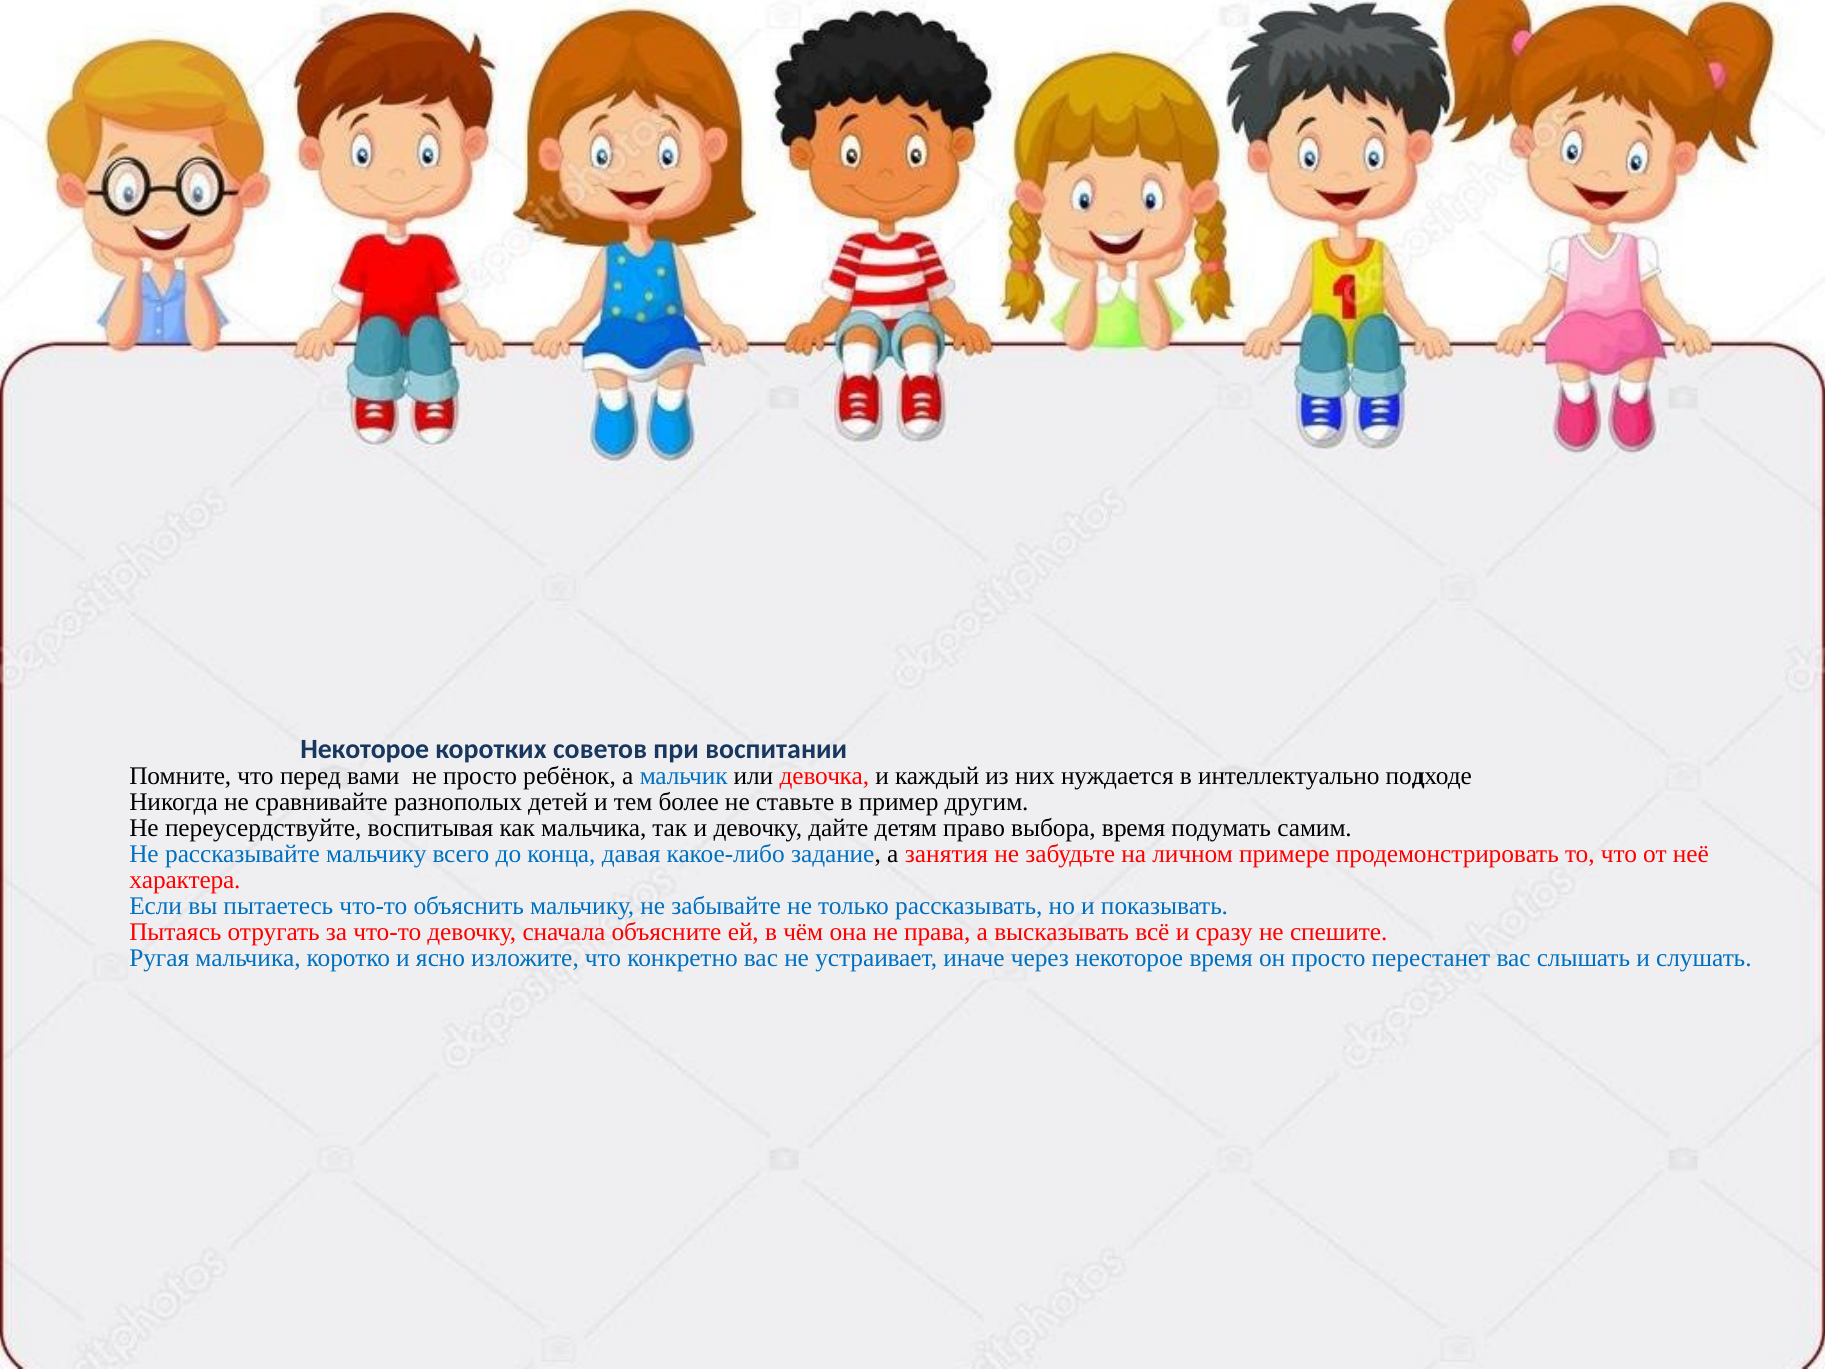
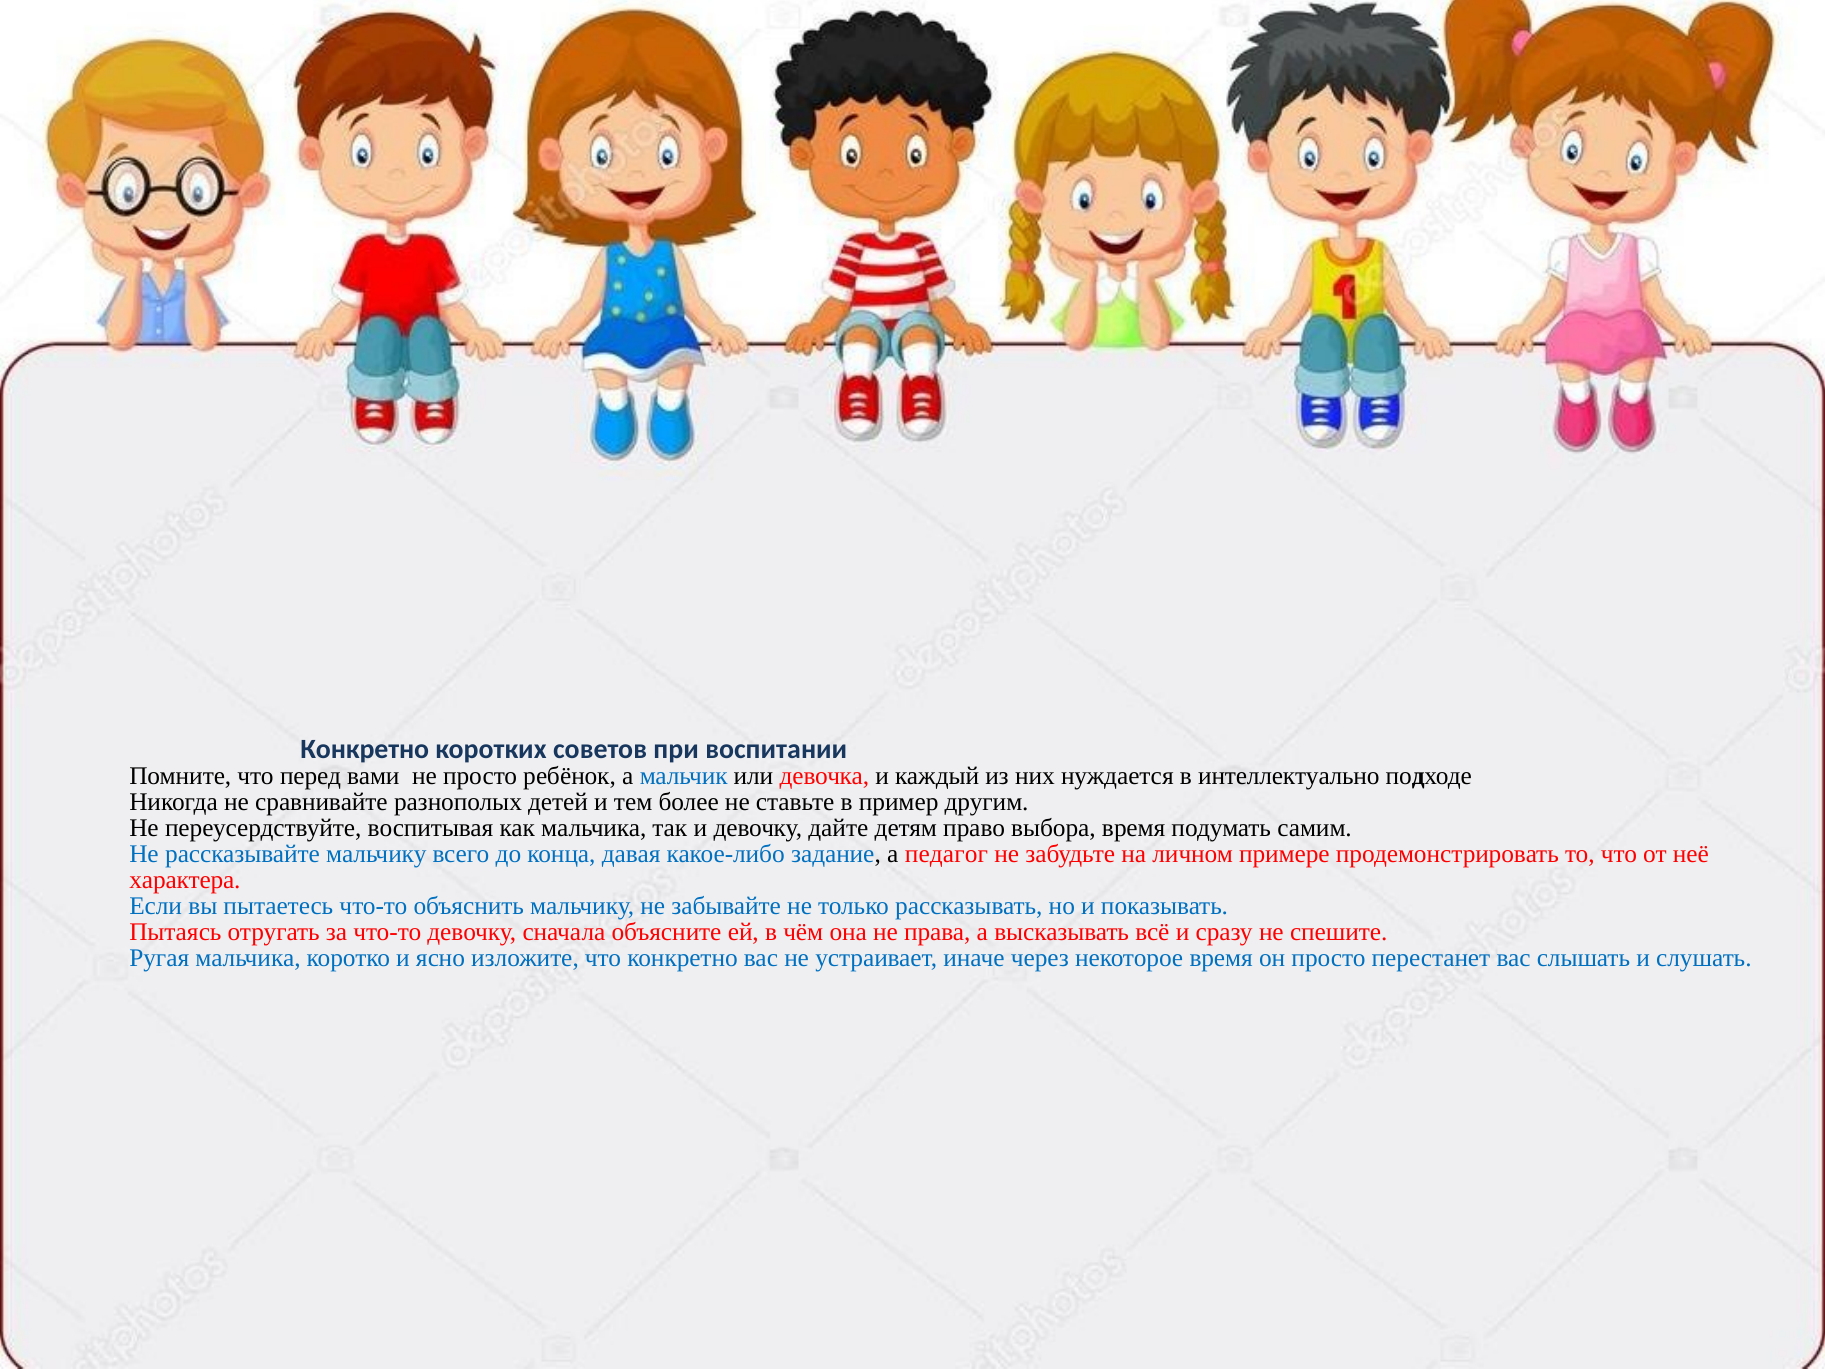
Некоторое at (365, 749): Некоторое -> Конкретно
занятия: занятия -> педагог
